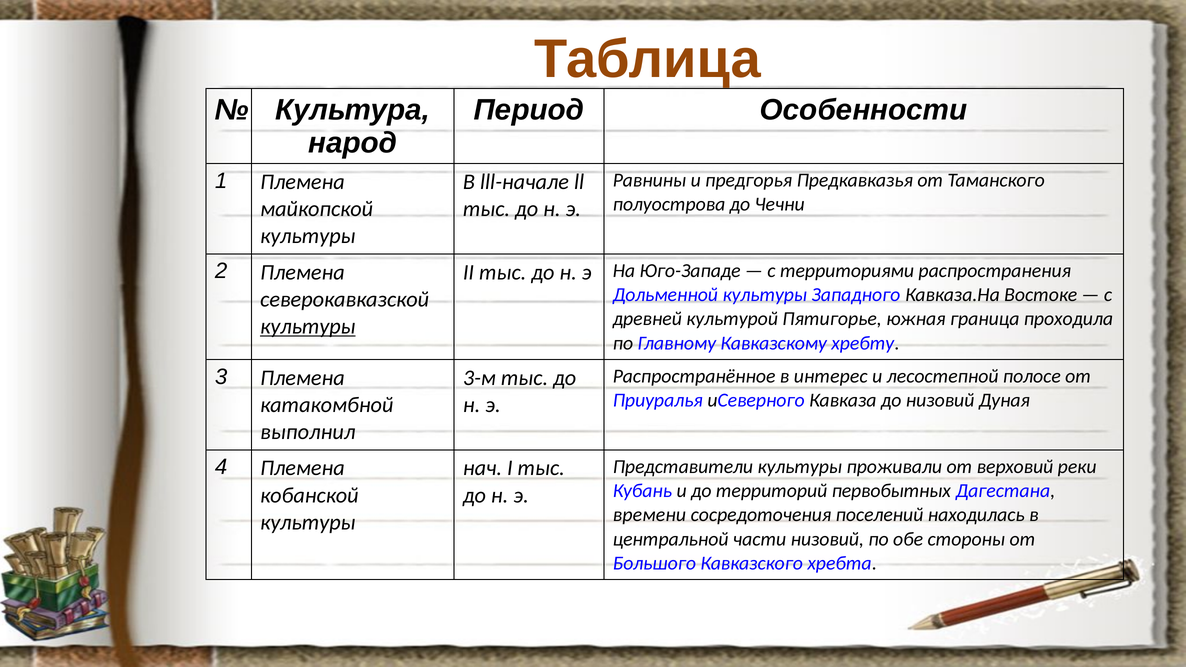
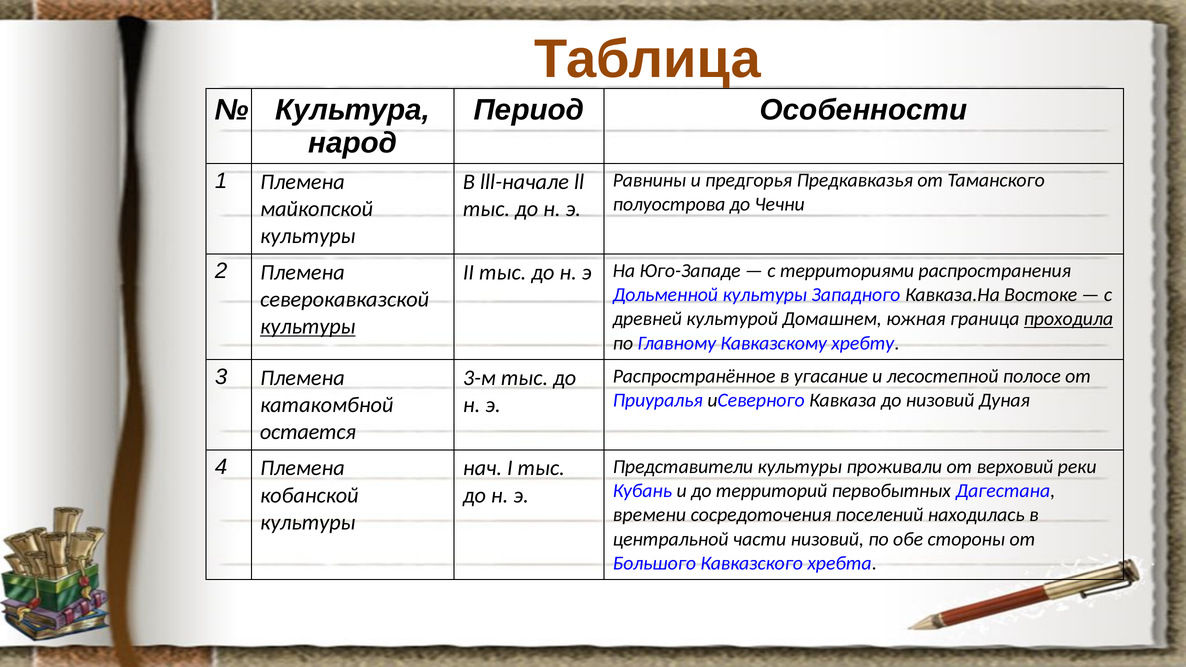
Пятигорье: Пятигорье -> Домашнем
проходила underline: none -> present
интерес: интерес -> угасание
выполнил: выполнил -> остается
